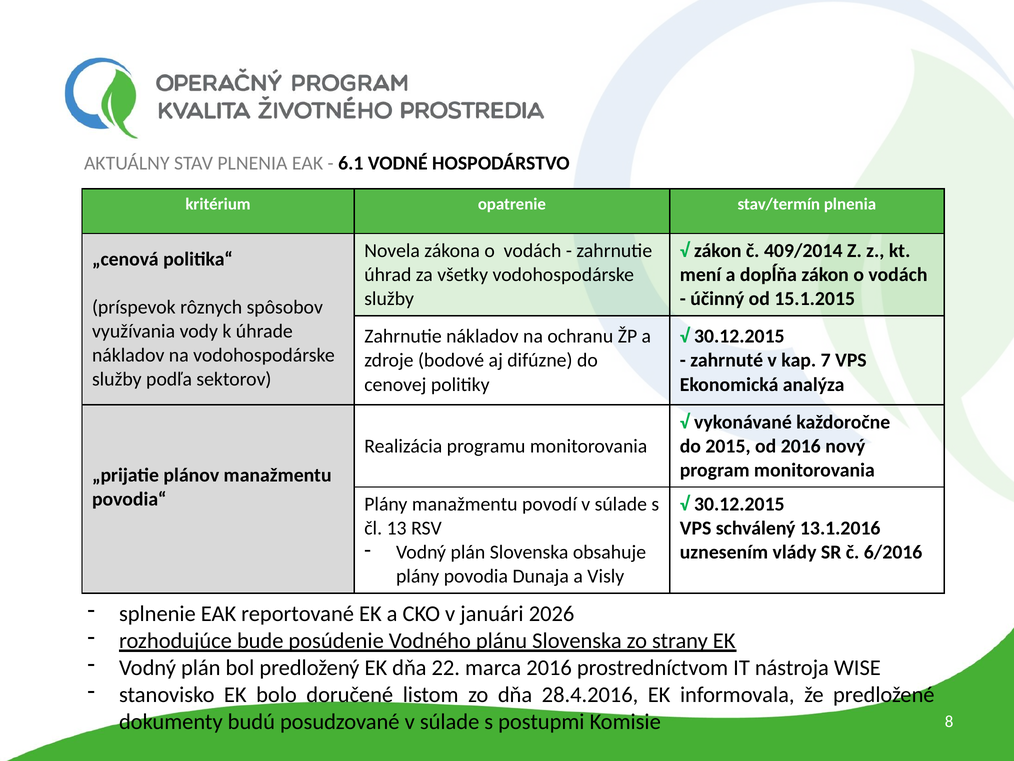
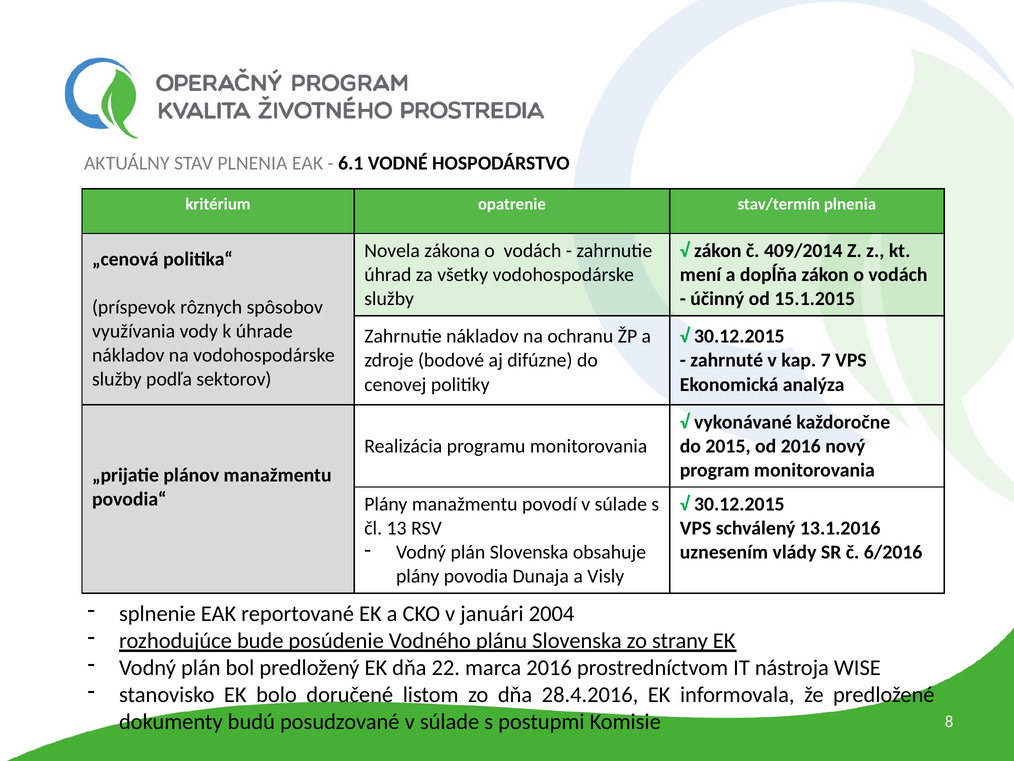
2026: 2026 -> 2004
